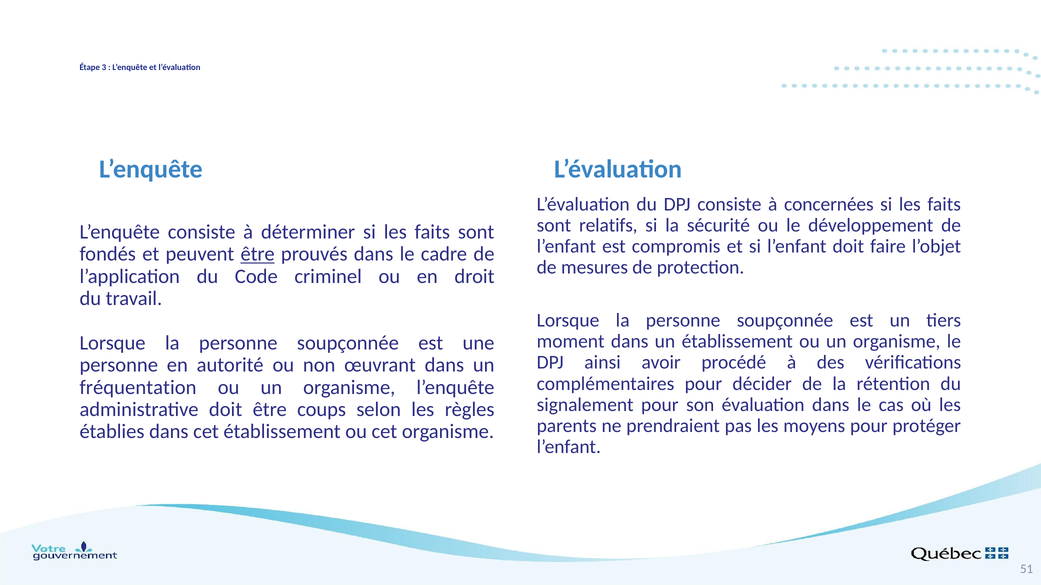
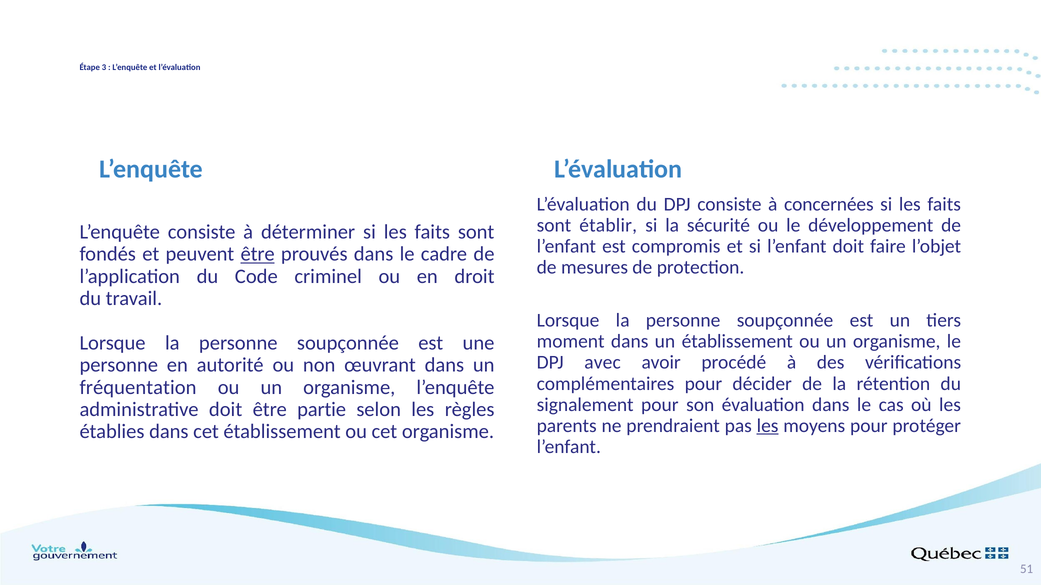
relatifs: relatifs -> établir
ainsi: ainsi -> avec
coups: coups -> partie
les at (768, 426) underline: none -> present
